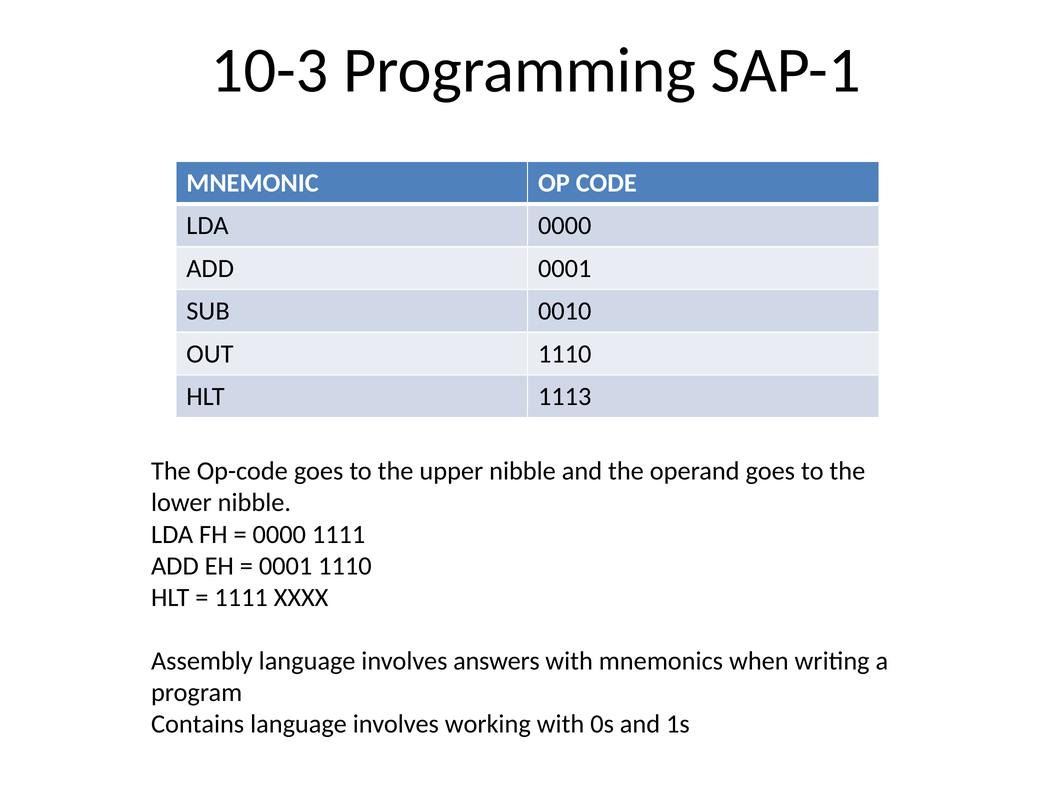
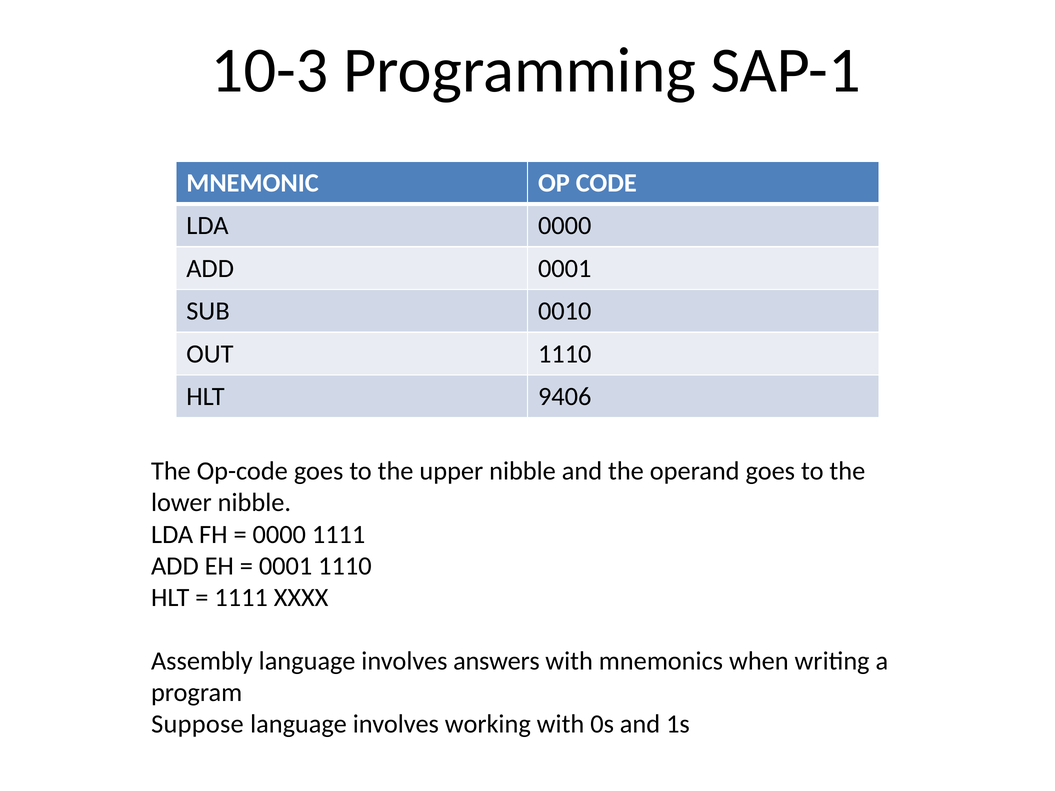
1113: 1113 -> 9406
Contains: Contains -> Suppose
